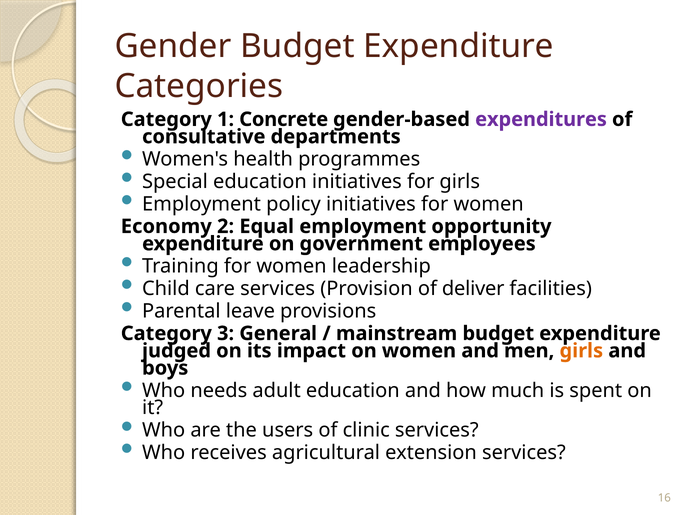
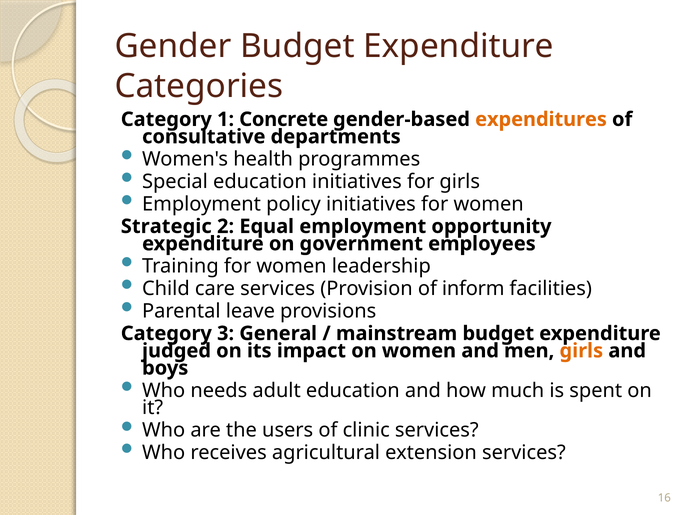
expenditures colour: purple -> orange
Economy: Economy -> Strategic
deliver: deliver -> inform
